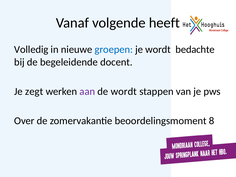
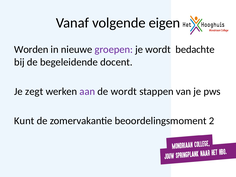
heeft: heeft -> eigen
Volledig: Volledig -> Worden
groepen colour: blue -> purple
Over: Over -> Kunt
8: 8 -> 2
